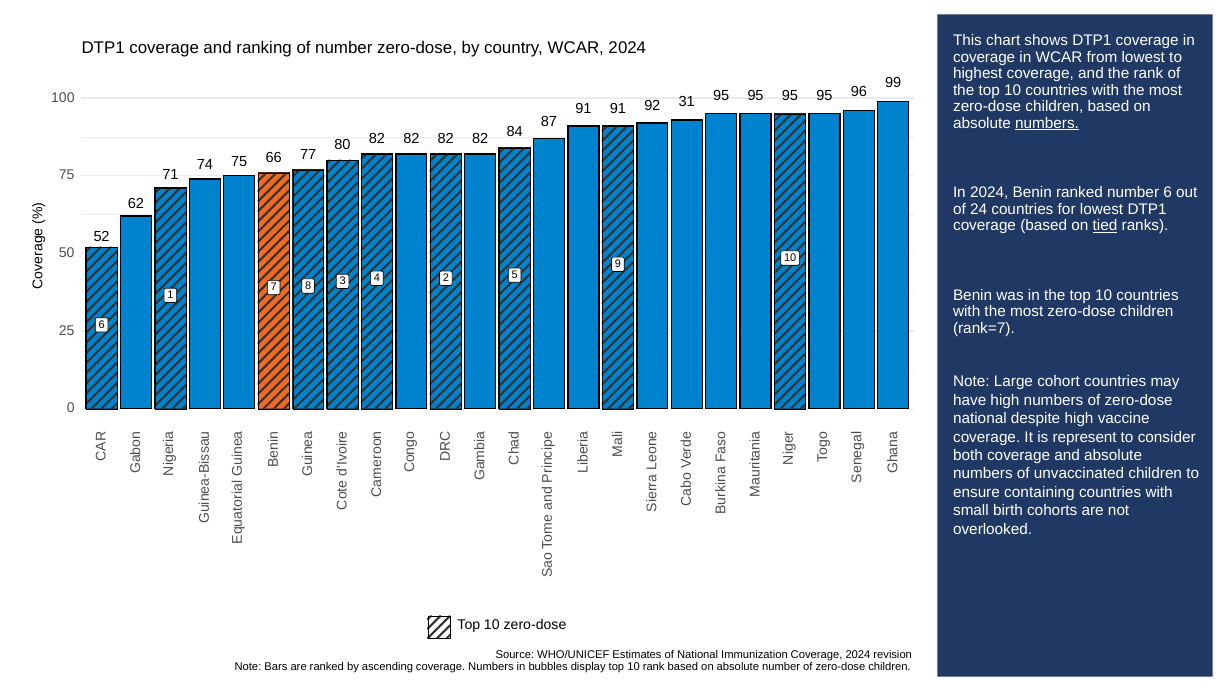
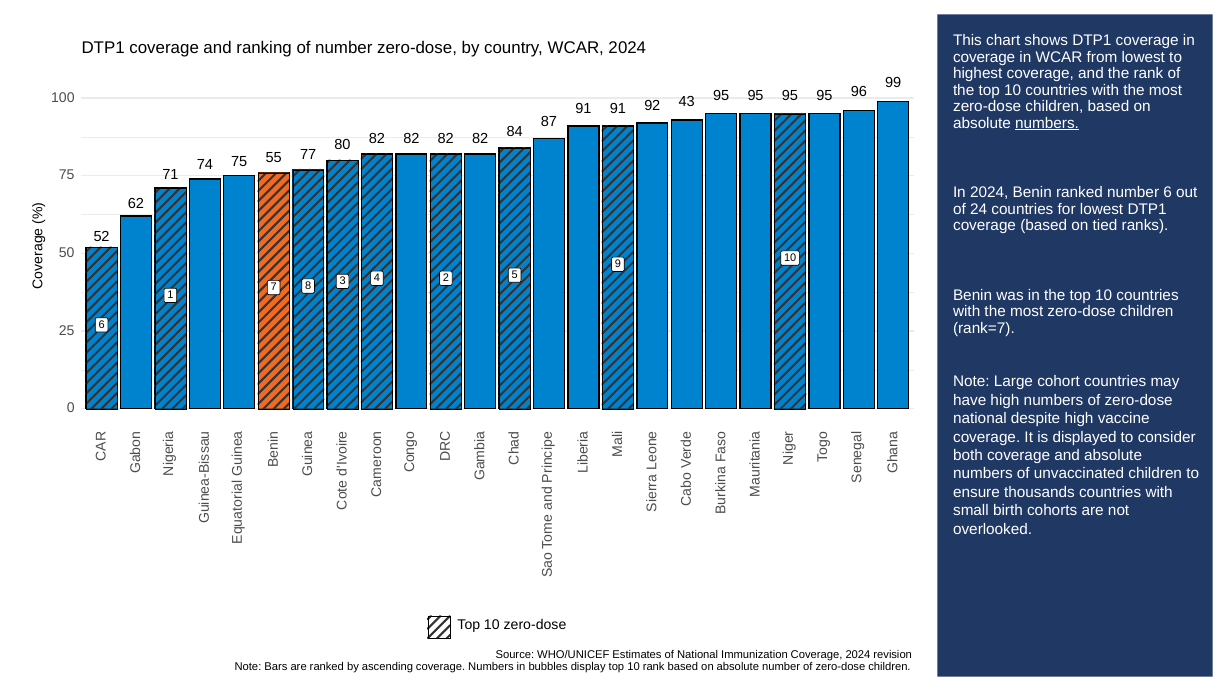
31: 31 -> 43
66: 66 -> 55
tied underline: present -> none
represent: represent -> displayed
containing: containing -> thousands
